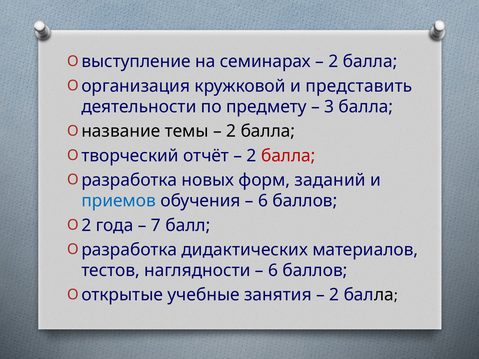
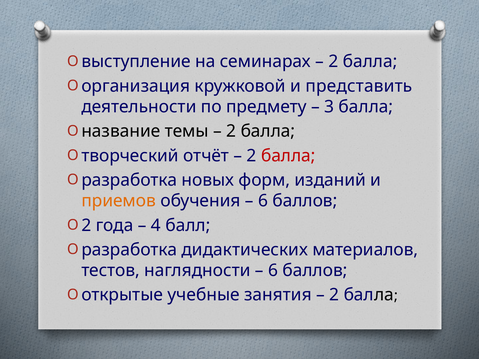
заданий: заданий -> изданий
приемов colour: blue -> orange
7: 7 -> 4
